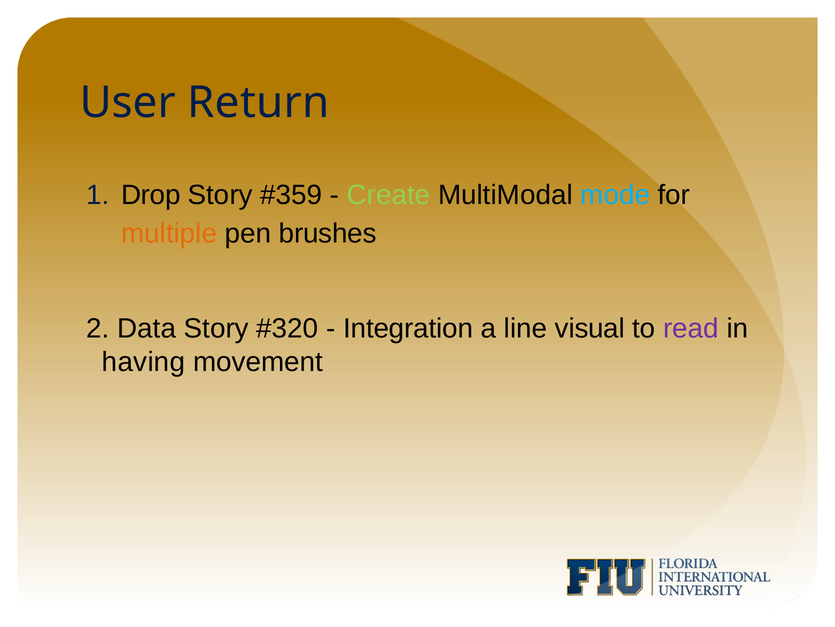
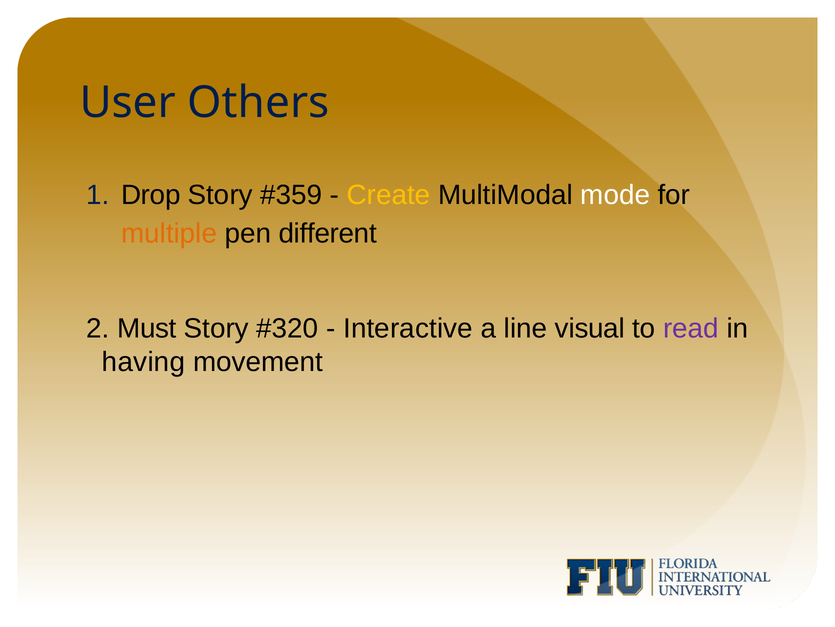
Return: Return -> Others
Create colour: light green -> yellow
mode colour: light blue -> white
brushes: brushes -> different
Data: Data -> Must
Integration: Integration -> Interactive
